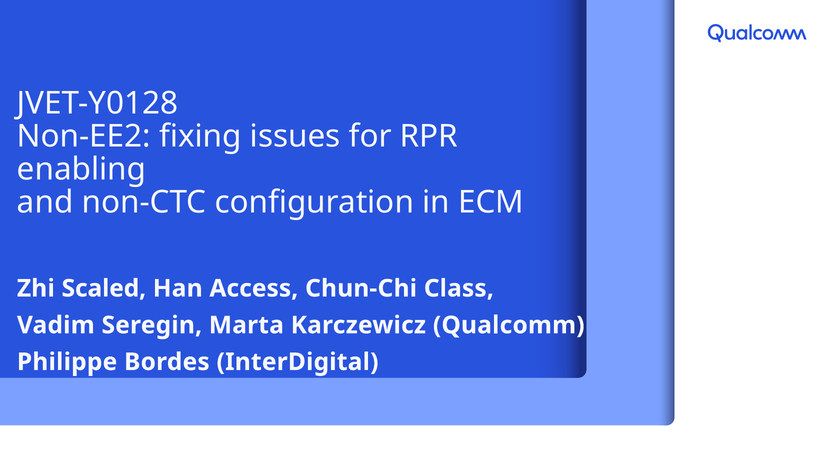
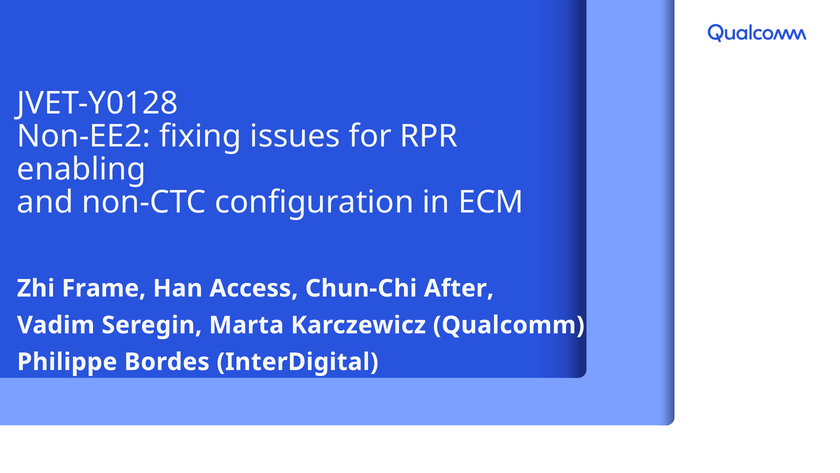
Scaled: Scaled -> Frame
Class: Class -> After
